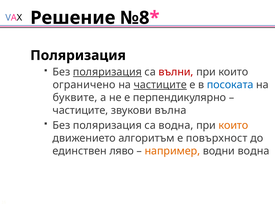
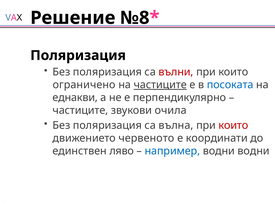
поляризация at (107, 72) underline: present -> none
буквите: буквите -> еднакви
вълна: вълна -> очила
са водна: водна -> вълна
които at (233, 125) colour: orange -> red
алгоритъм: алгоритъм -> червеното
повърхност: повърхност -> координати
например colour: orange -> blue
водни водна: водна -> водни
